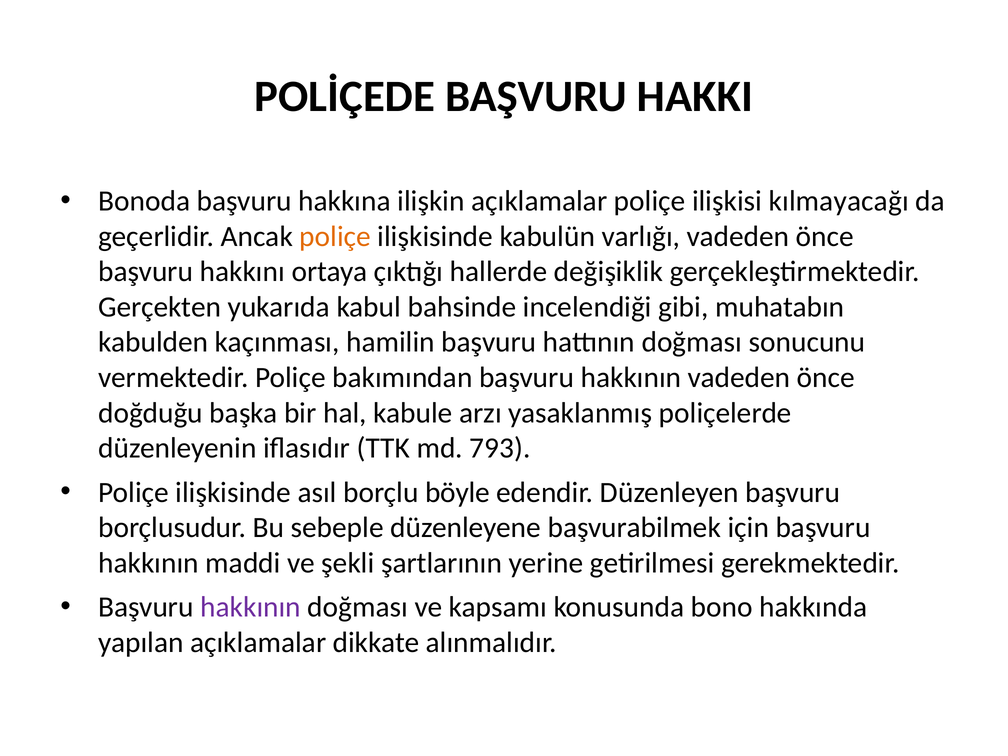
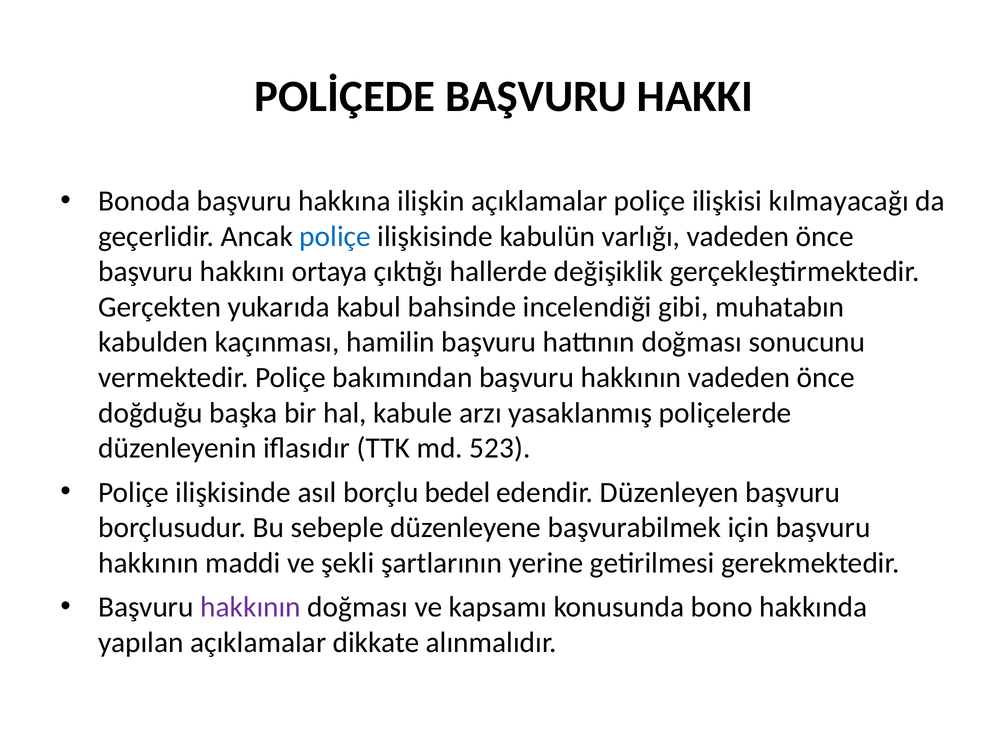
poliçe at (335, 236) colour: orange -> blue
793: 793 -> 523
böyle: böyle -> bedel
